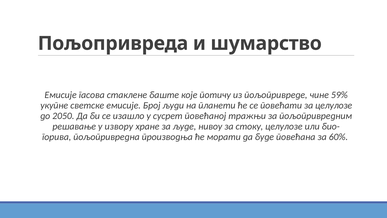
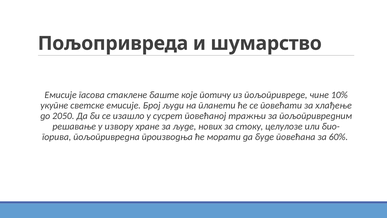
59%: 59% -> 10%
за целулозе: целулозе -> хлађење
нивоу: нивоу -> нових
